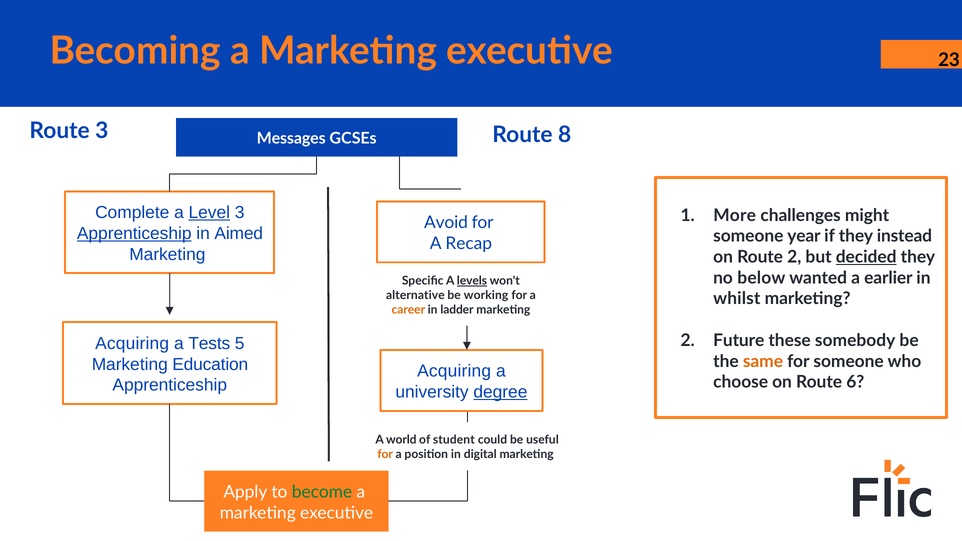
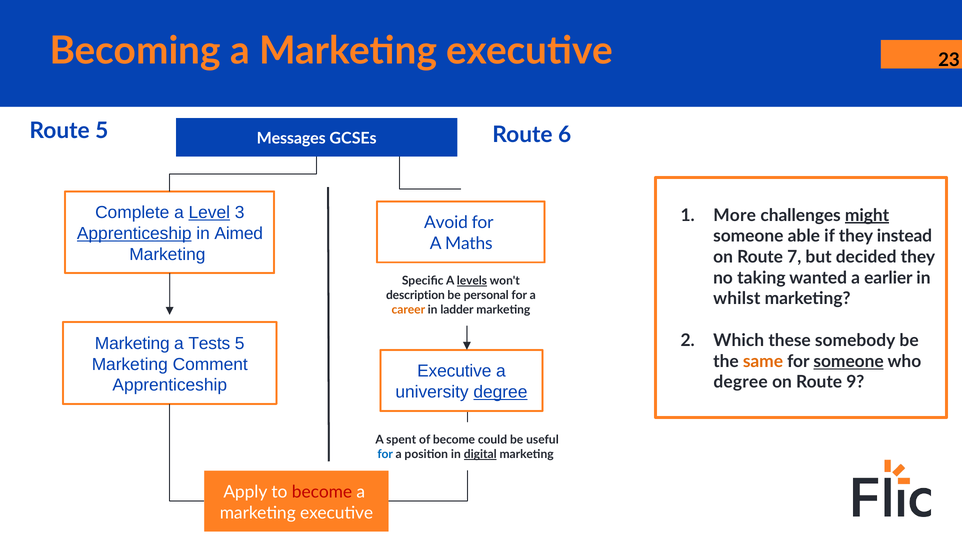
Route 3: 3 -> 5
8: 8 -> 6
might underline: none -> present
year: year -> able
Recap: Recap -> Maths
Route 2: 2 -> 7
decided underline: present -> none
below: below -> taking
alternative: alternative -> description
working: working -> personal
Future: Future -> Which
Acquiring at (132, 344): Acquiring -> Marketing
someone at (849, 361) underline: none -> present
Education: Education -> Comment
Acquiring at (454, 371): Acquiring -> Executive
choose at (741, 382): choose -> degree
6: 6 -> 9
world: world -> spent
of student: student -> become
for at (385, 454) colour: orange -> blue
digital underline: none -> present
become at (322, 492) colour: green -> red
